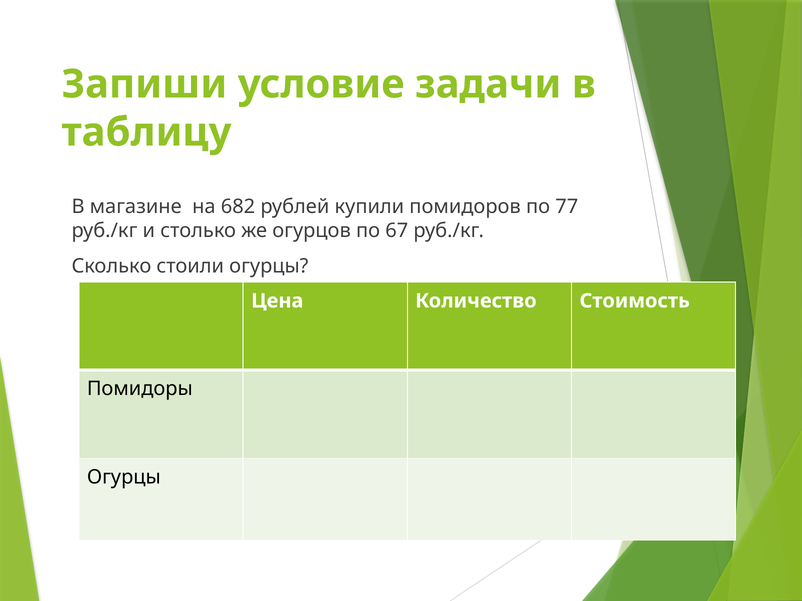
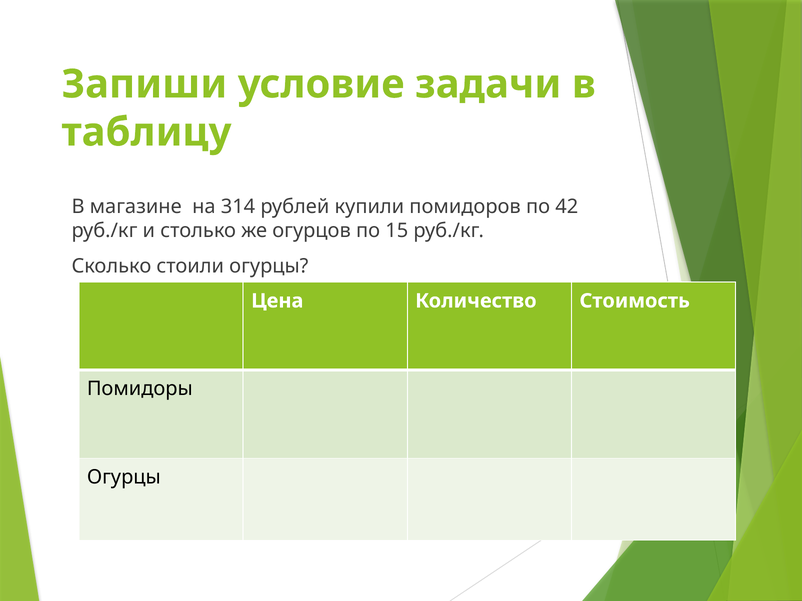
682: 682 -> 314
77: 77 -> 42
67: 67 -> 15
